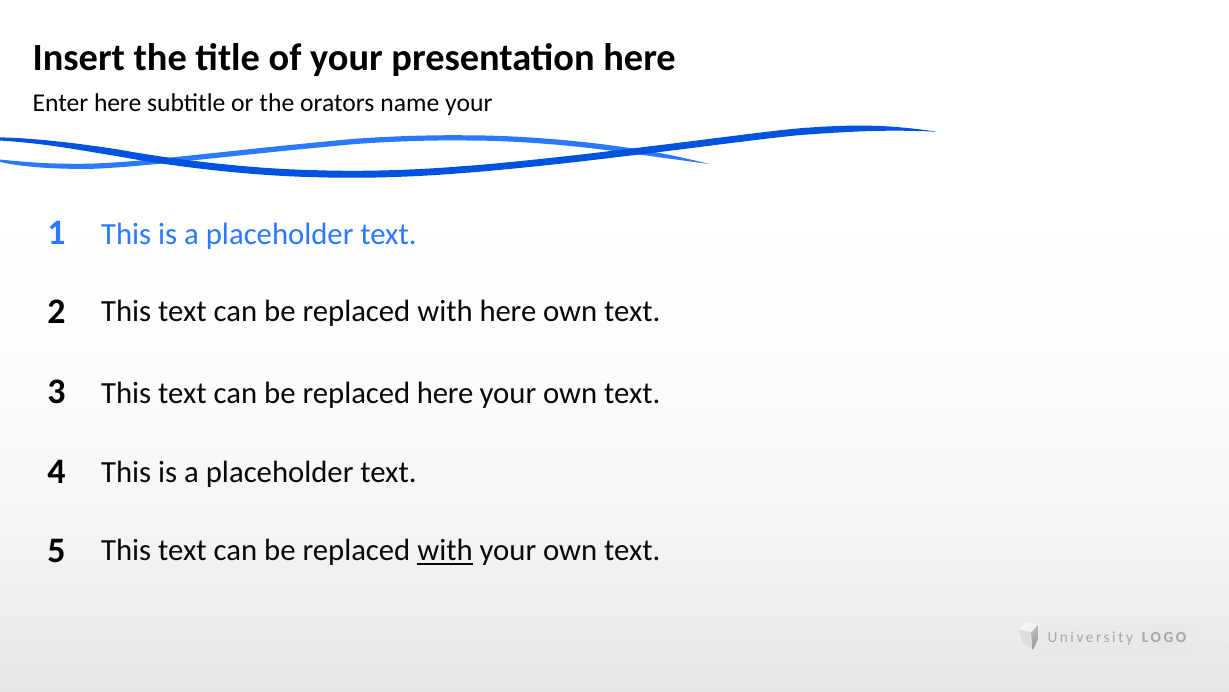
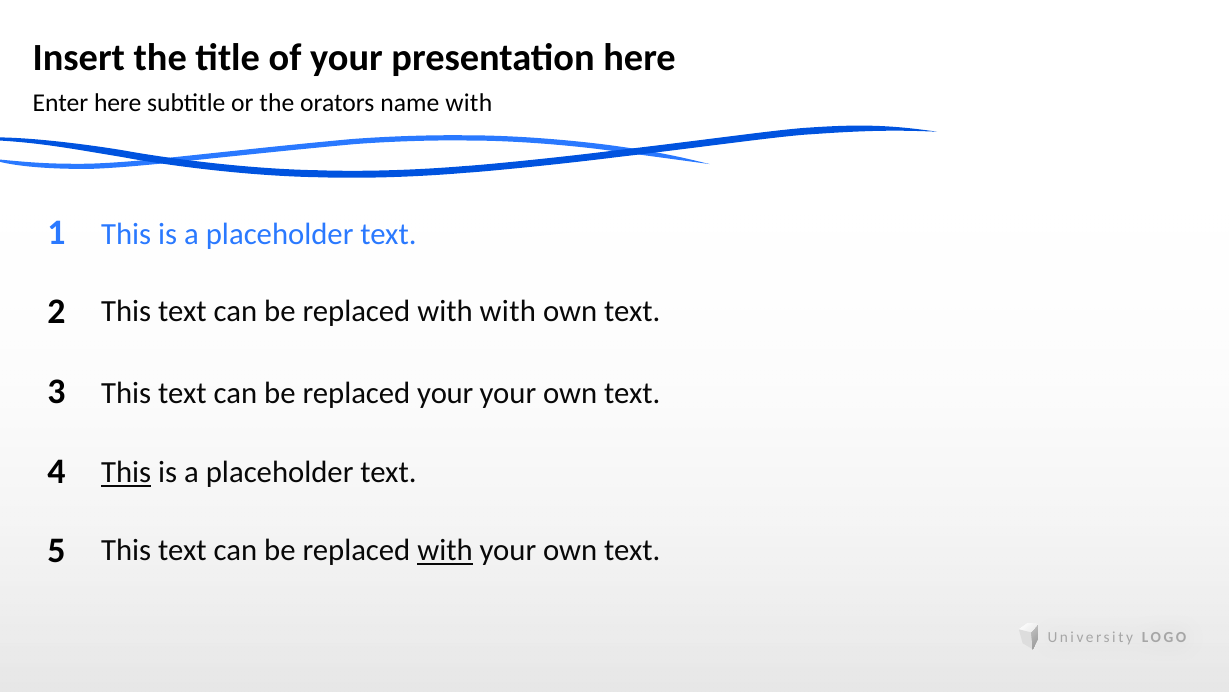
name your: your -> with
with here: here -> with
replaced here: here -> your
This at (126, 472) underline: none -> present
